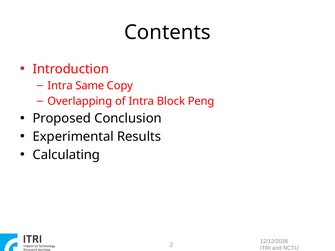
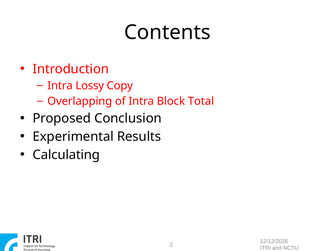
Same: Same -> Lossy
Peng: Peng -> Total
